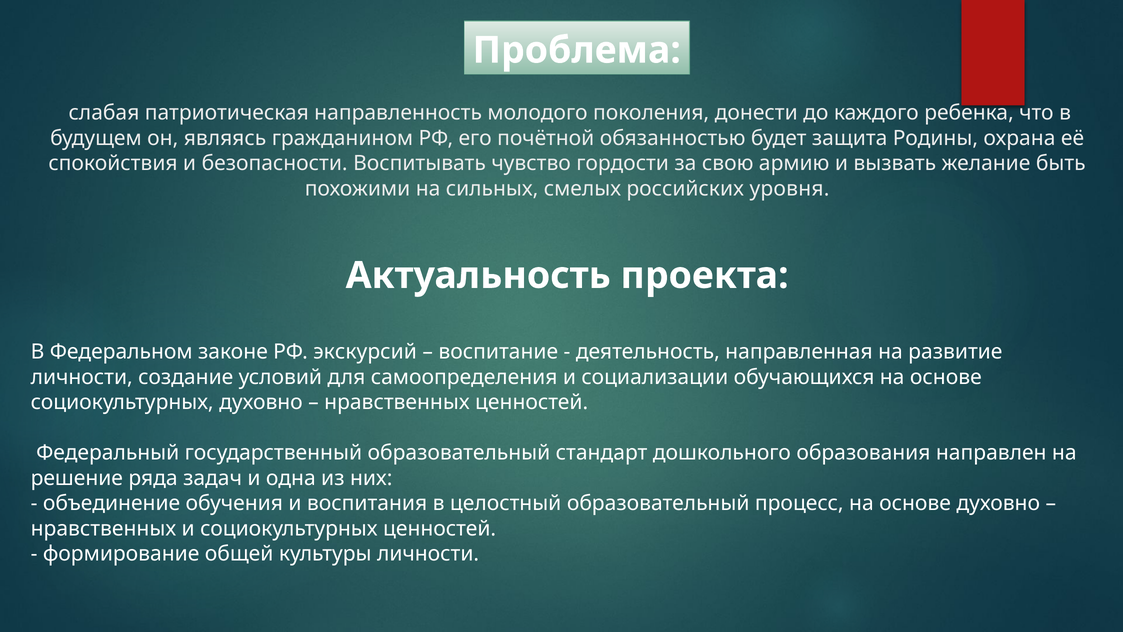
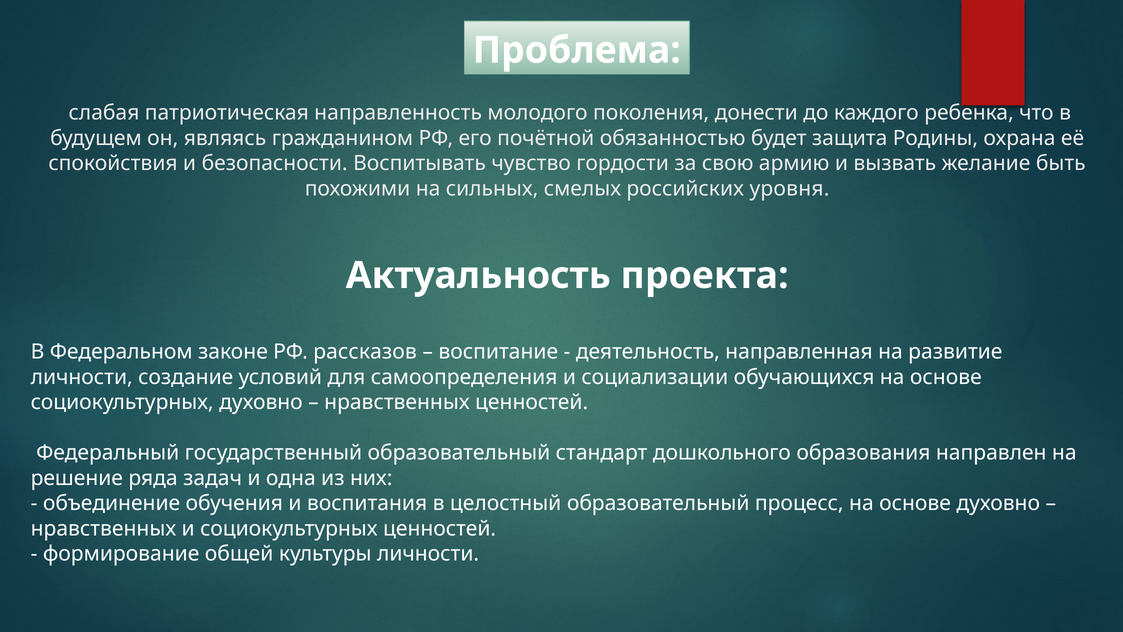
экскурсий: экскурсий -> рассказов
